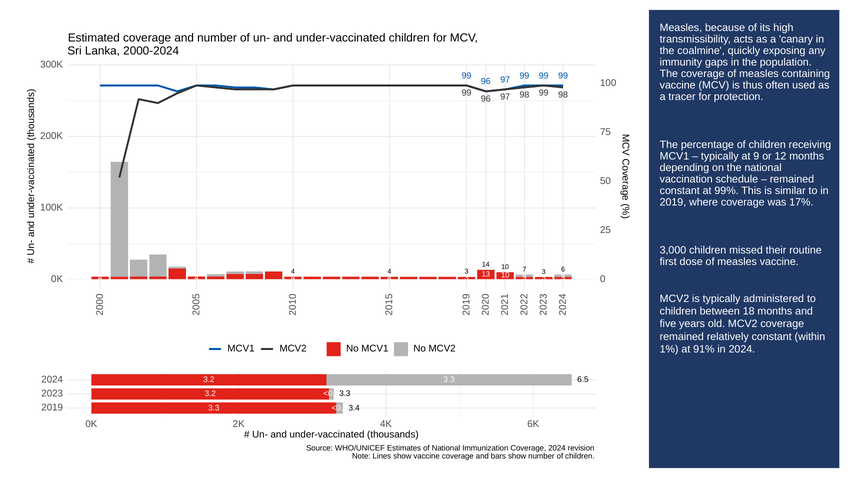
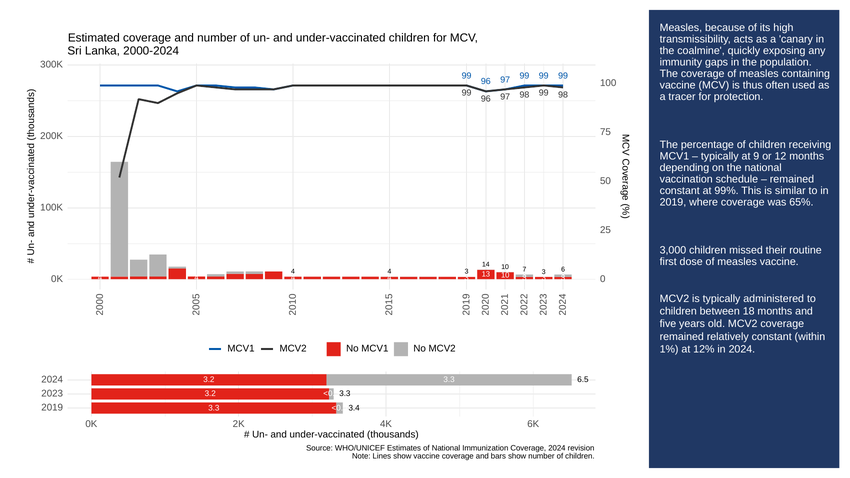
17%: 17% -> 65%
91%: 91% -> 12%
